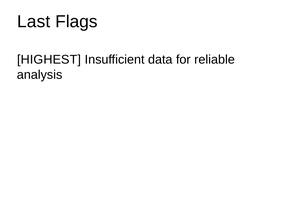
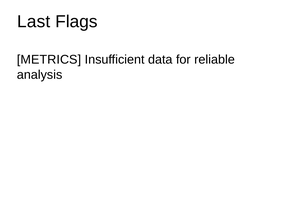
HIGHEST: HIGHEST -> METRICS
